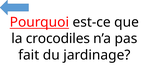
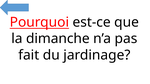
crocodiles: crocodiles -> dimanche
